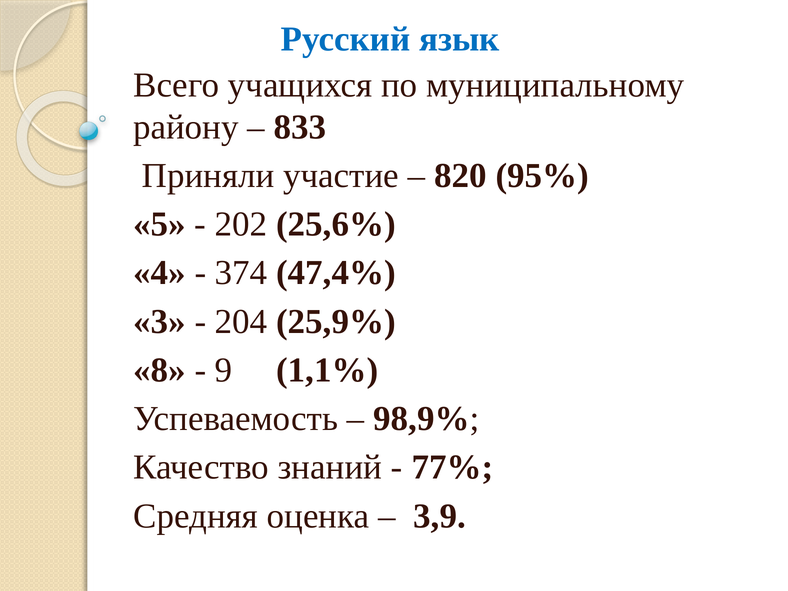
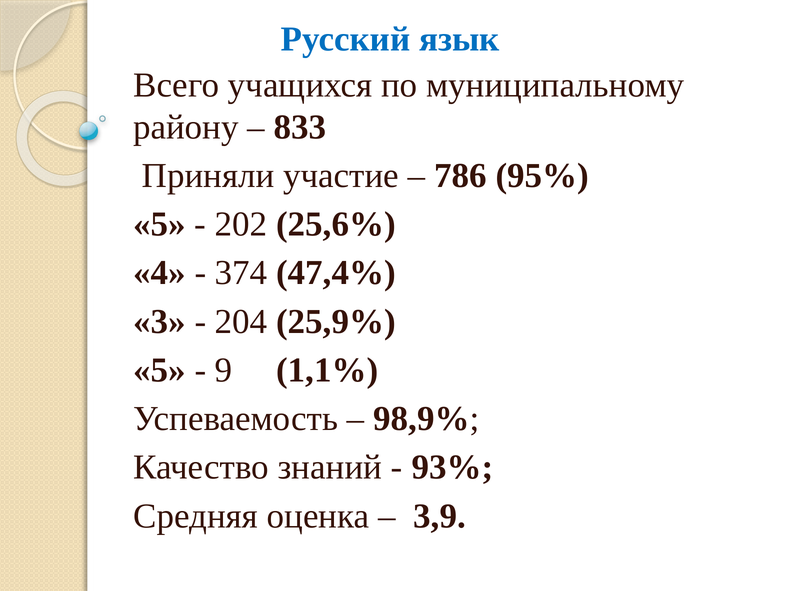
820: 820 -> 786
8 at (160, 370): 8 -> 5
77%: 77% -> 93%
